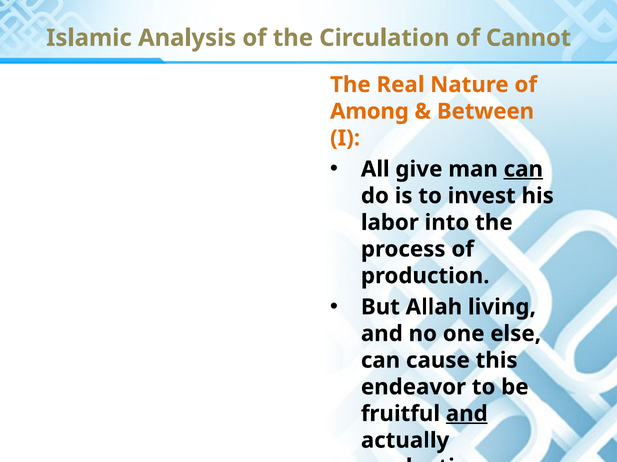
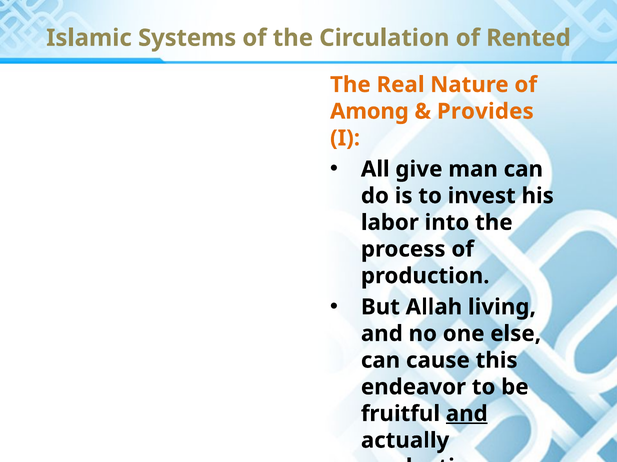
Analysis: Analysis -> Systems
Cannot: Cannot -> Rented
Between: Between -> Provides
can at (523, 169) underline: present -> none
